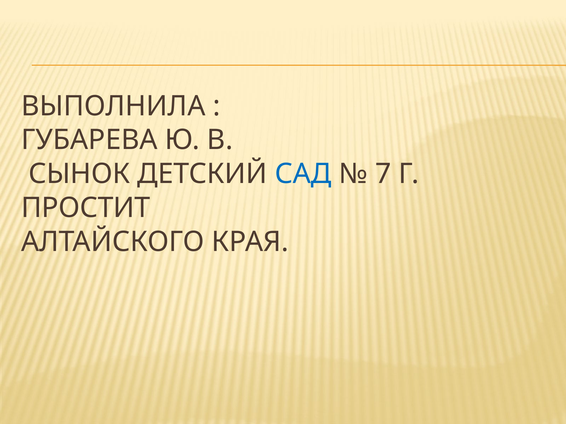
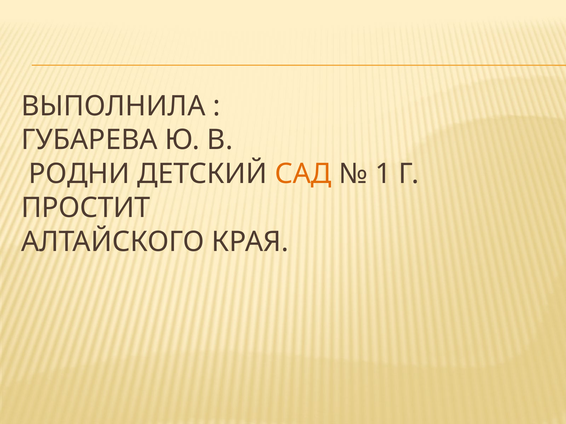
СЫНОК: СЫНОК -> РОДНИ
САД colour: blue -> orange
7: 7 -> 1
